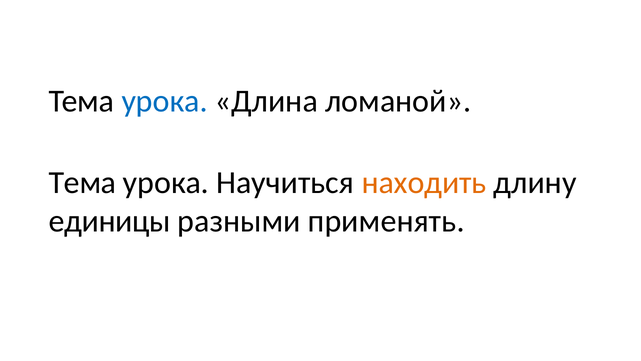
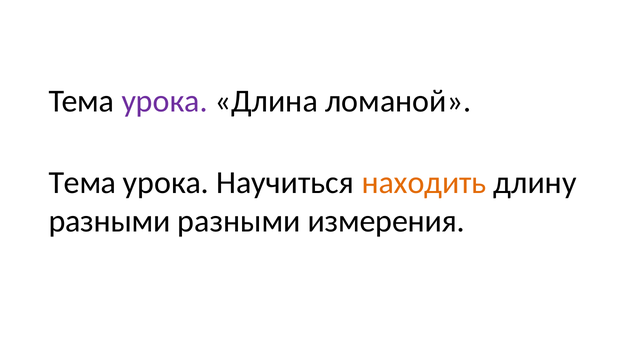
урока at (165, 101) colour: blue -> purple
единицы at (110, 221): единицы -> разными
применять: применять -> измерения
